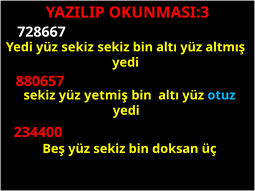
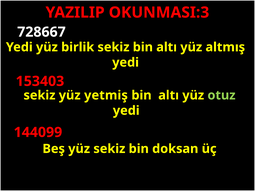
Yedi yüz sekiz: sekiz -> birlik
880657: 880657 -> 153403
otuz colour: light blue -> light green
234400: 234400 -> 144099
